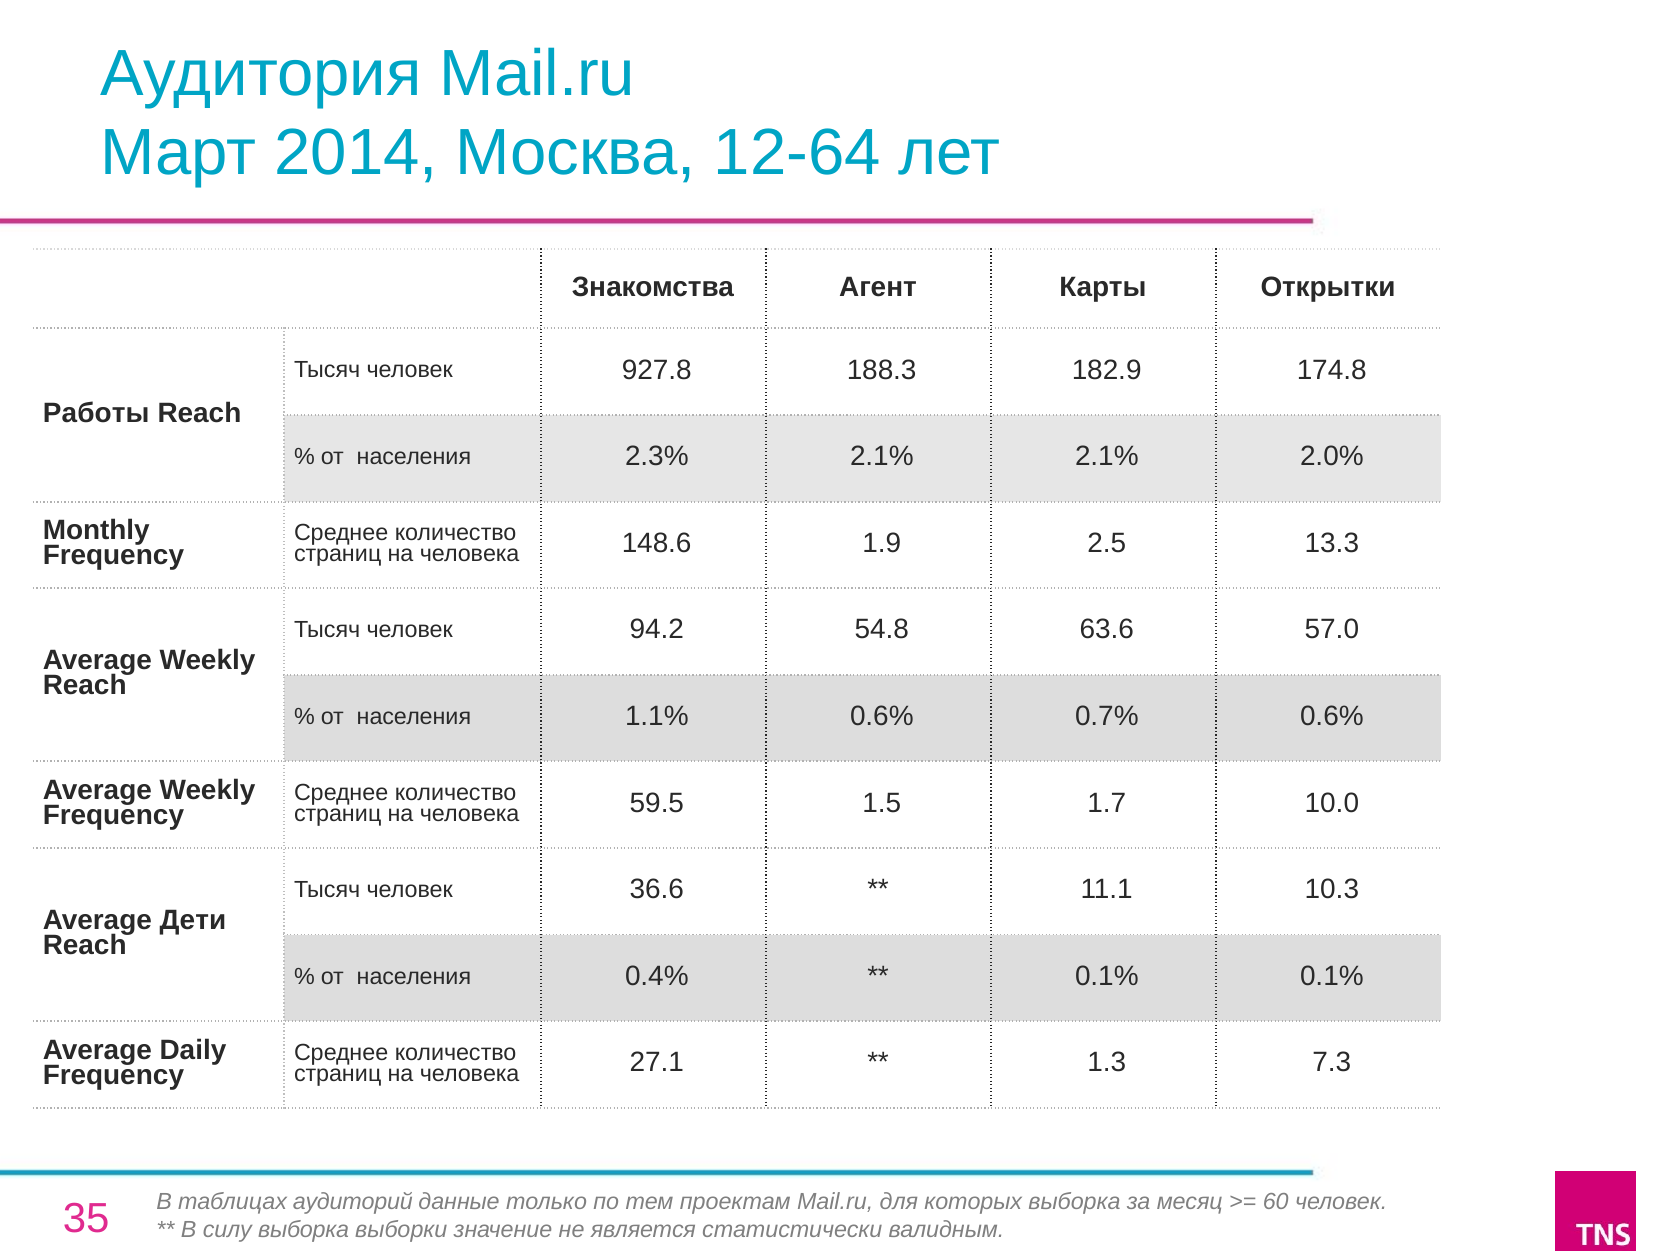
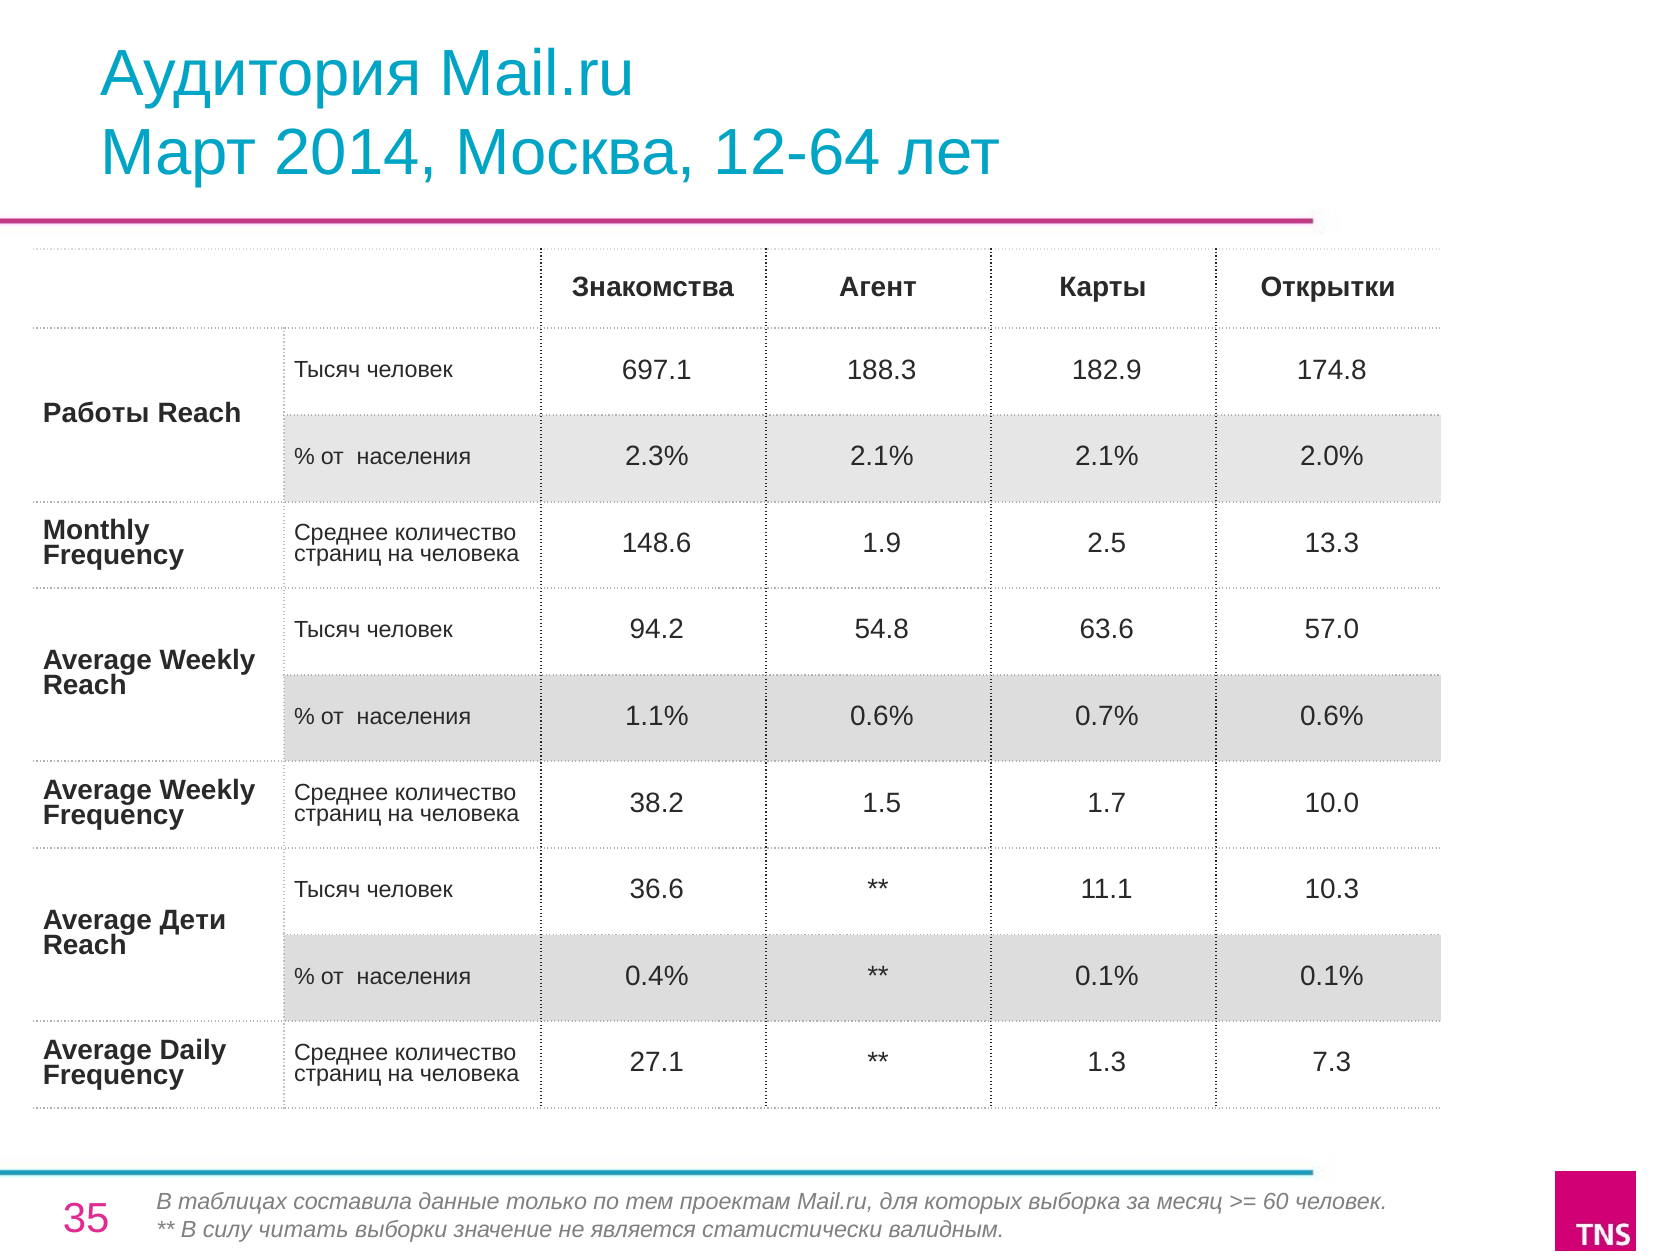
927.8: 927.8 -> 697.1
59.5: 59.5 -> 38.2
аудиторий: аудиторий -> составила
силу выборка: выборка -> читать
